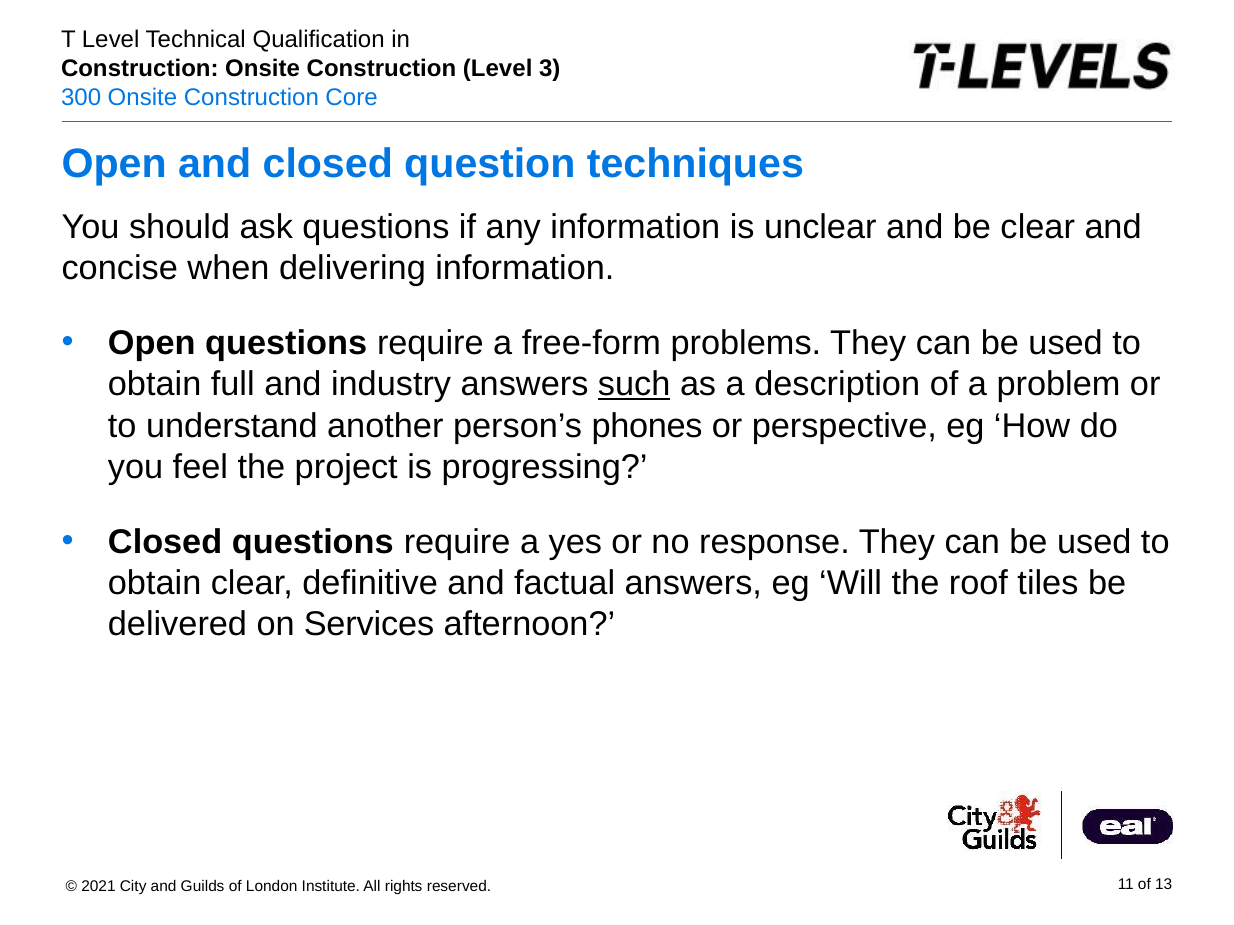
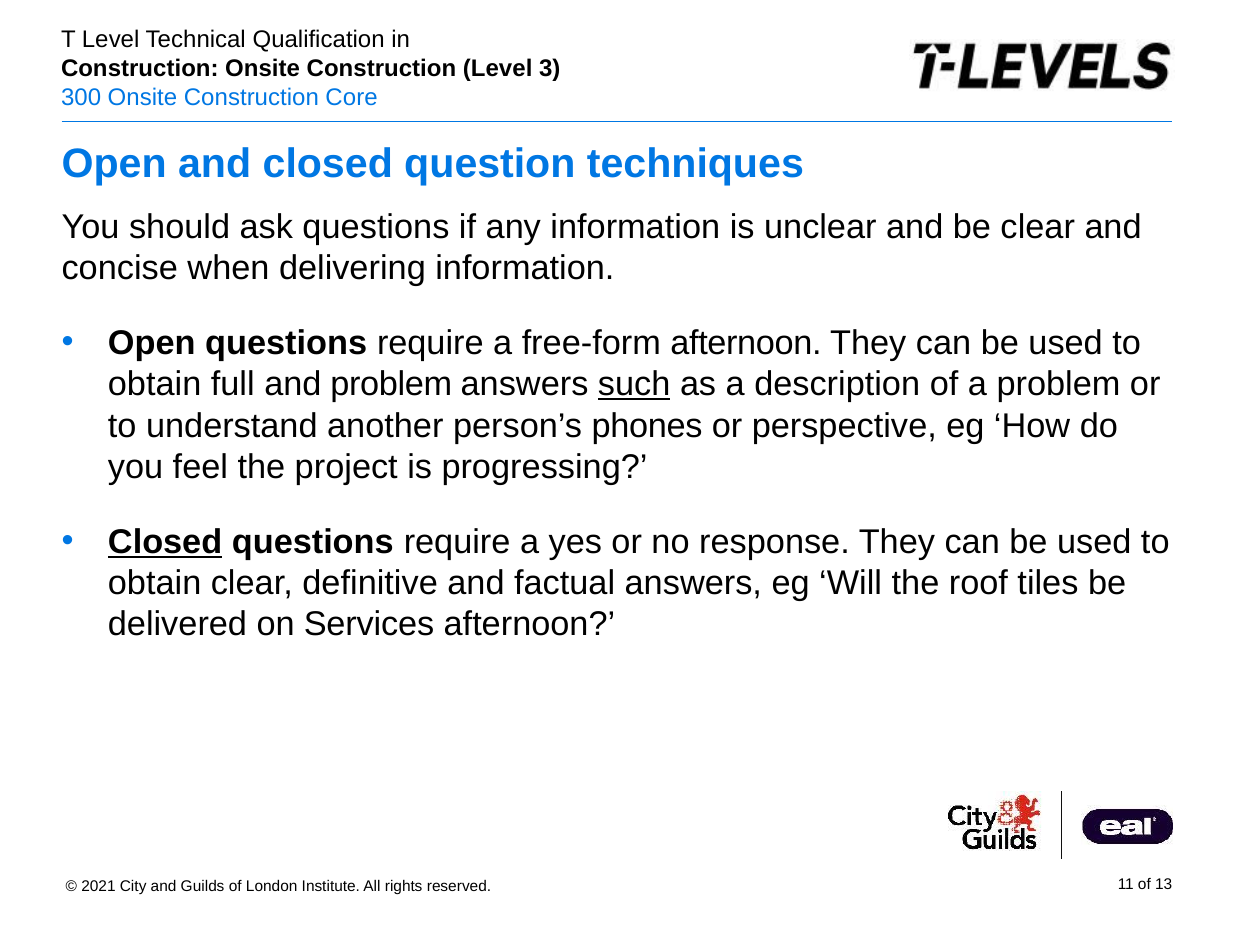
free-form problems: problems -> afternoon
and industry: industry -> problem
Closed at (165, 543) underline: none -> present
